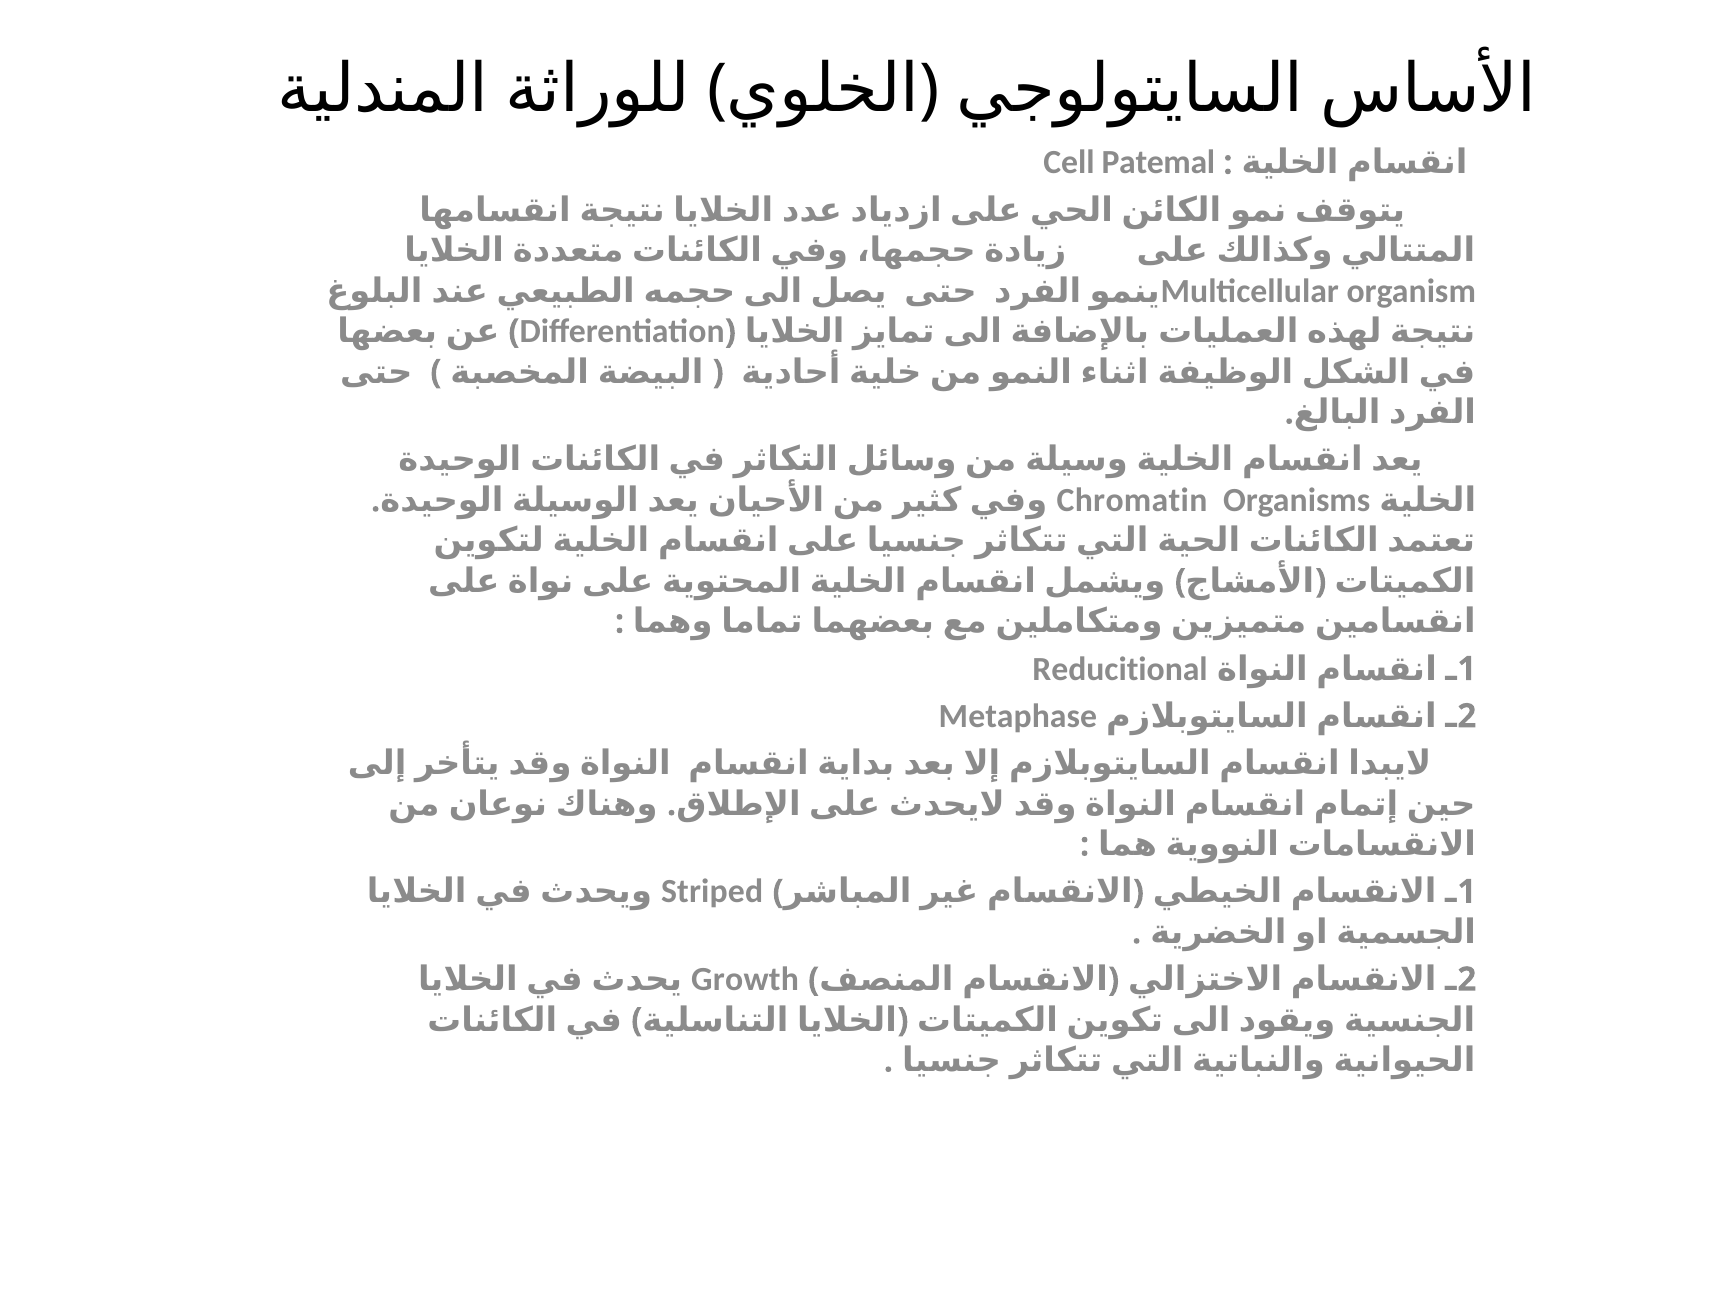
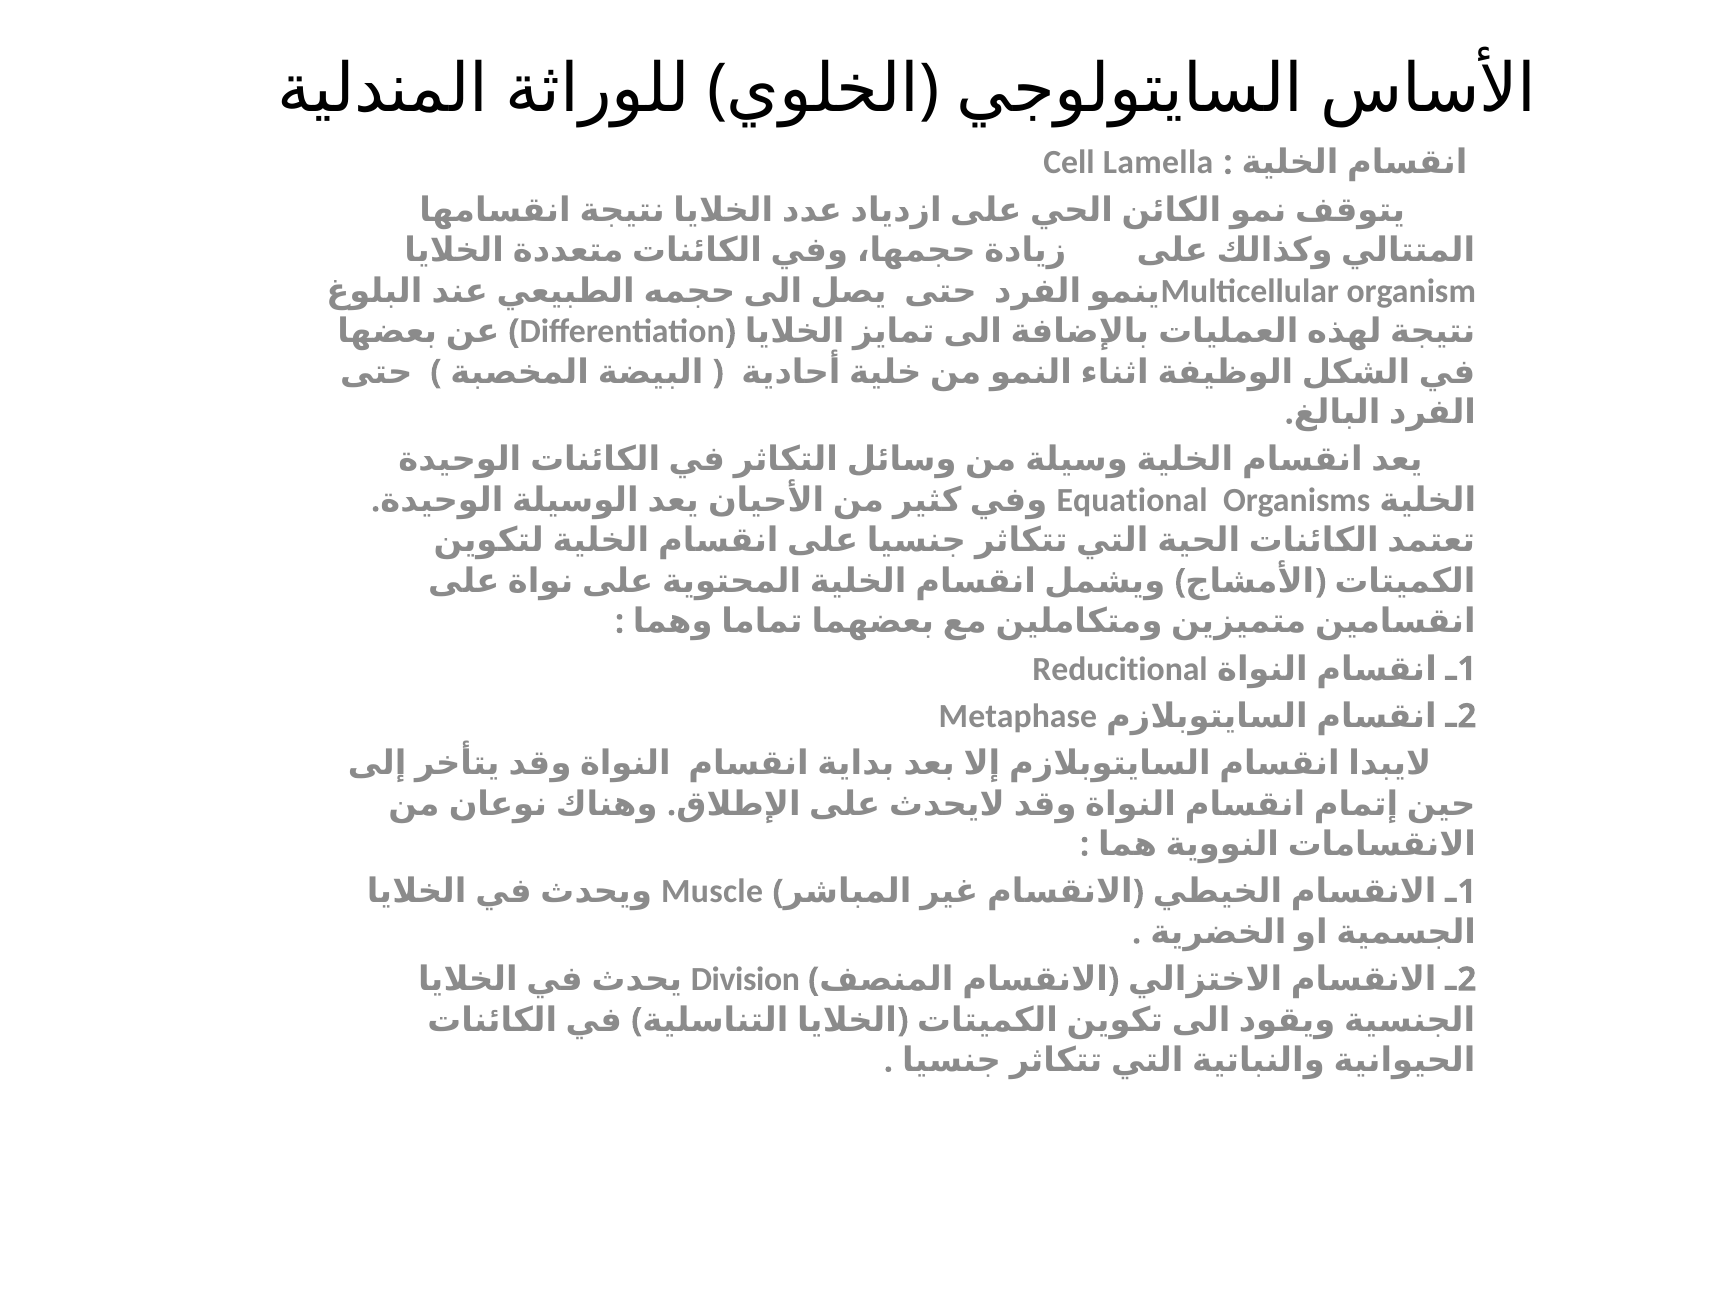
Patemal: Patemal -> Lamella
Chromatin: Chromatin -> Equational
Striped: Striped -> Muscle
Growth: Growth -> Division
